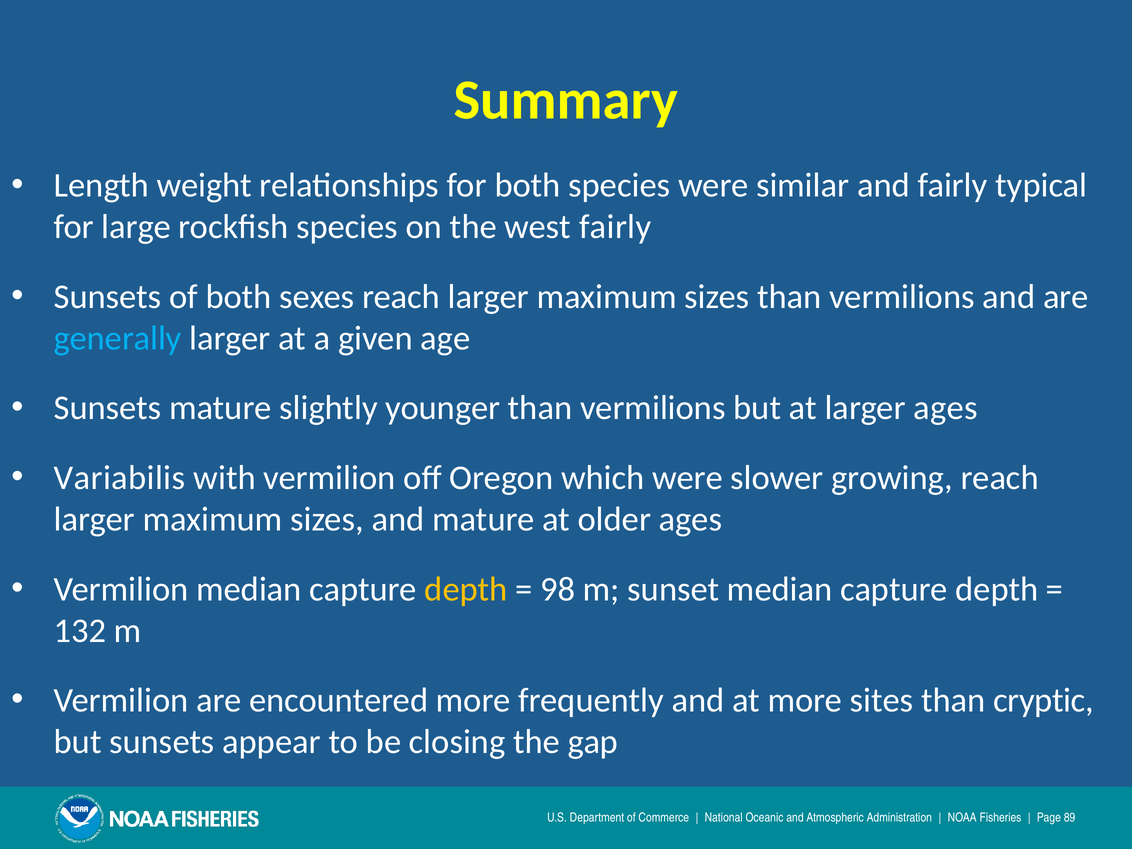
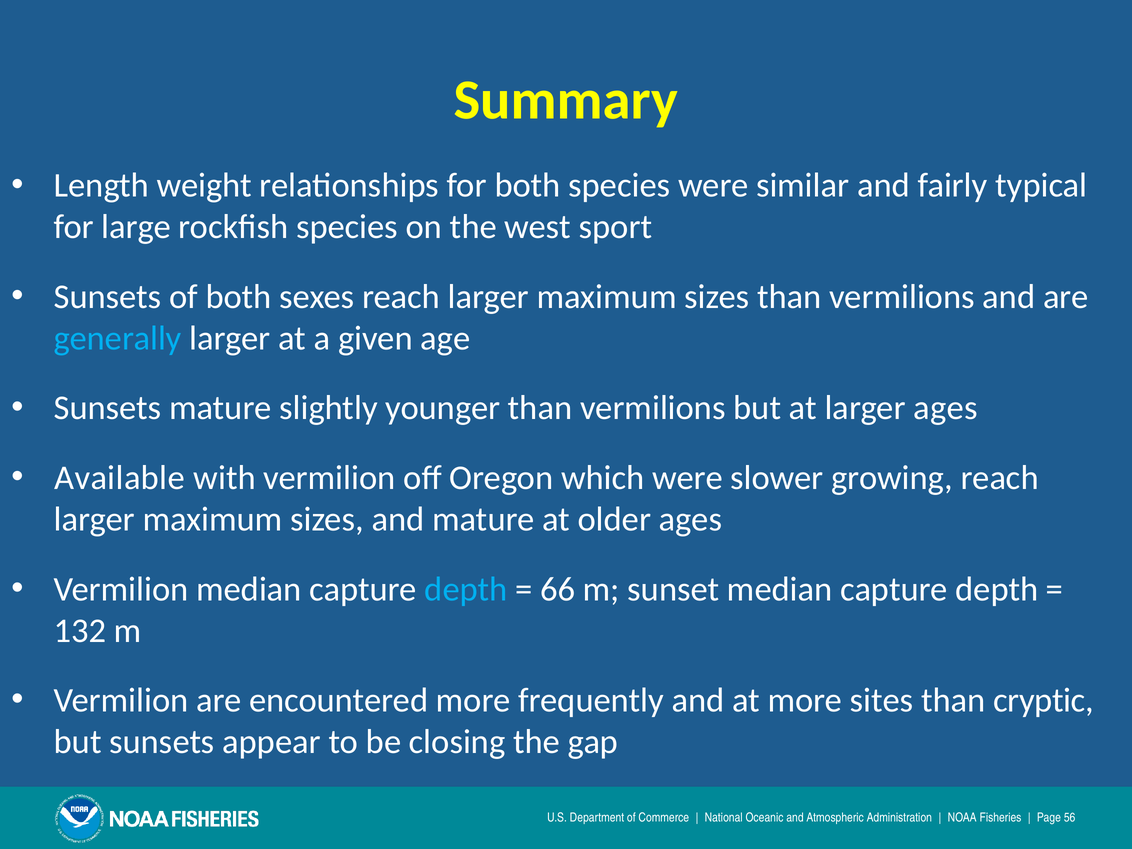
west fairly: fairly -> sport
Variabilis: Variabilis -> Available
depth at (466, 589) colour: yellow -> light blue
98: 98 -> 66
89: 89 -> 56
